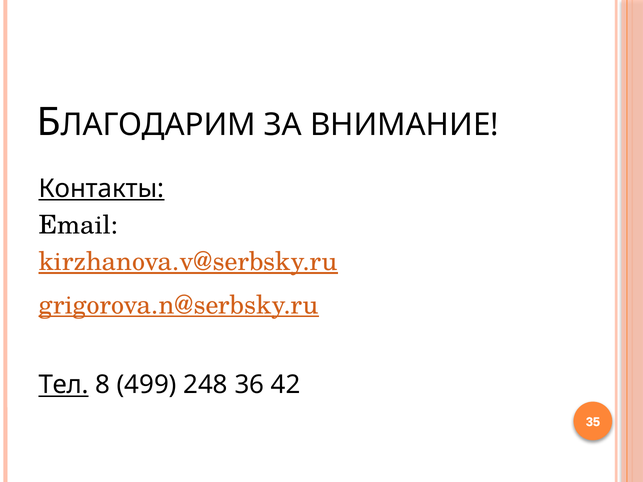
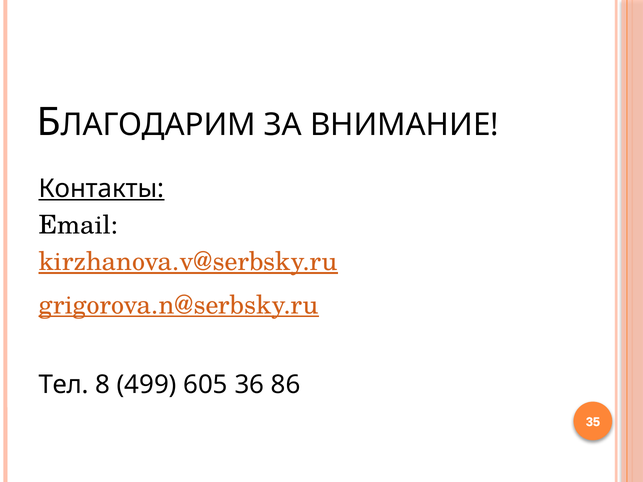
Тел underline: present -> none
248: 248 -> 605
42: 42 -> 86
